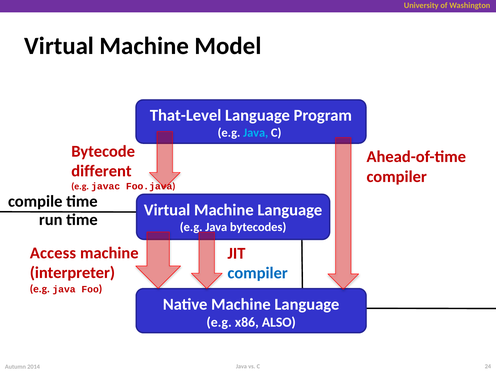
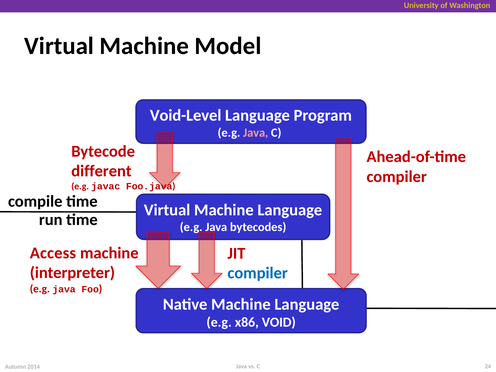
That-Level: That-Level -> Void-Level
Java at (256, 133) colour: light blue -> pink
ALSO: ALSO -> VOID
